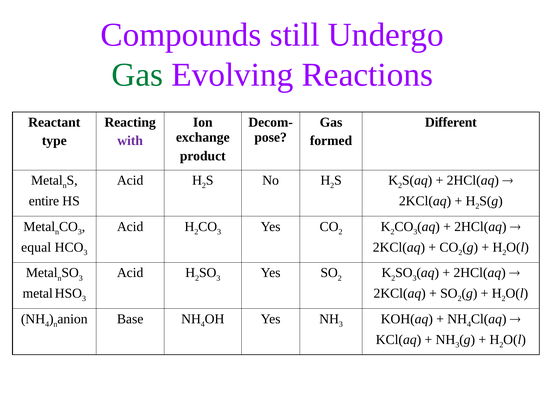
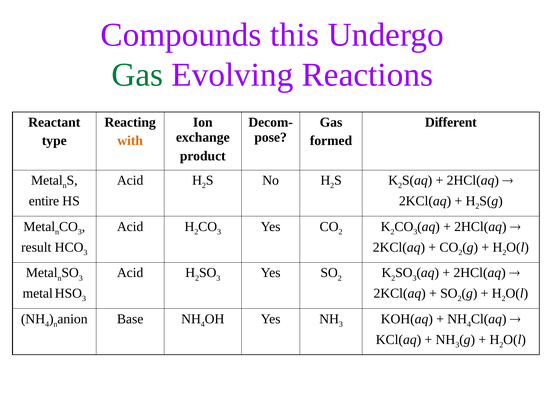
still: still -> this
with colour: purple -> orange
equal: equal -> result
